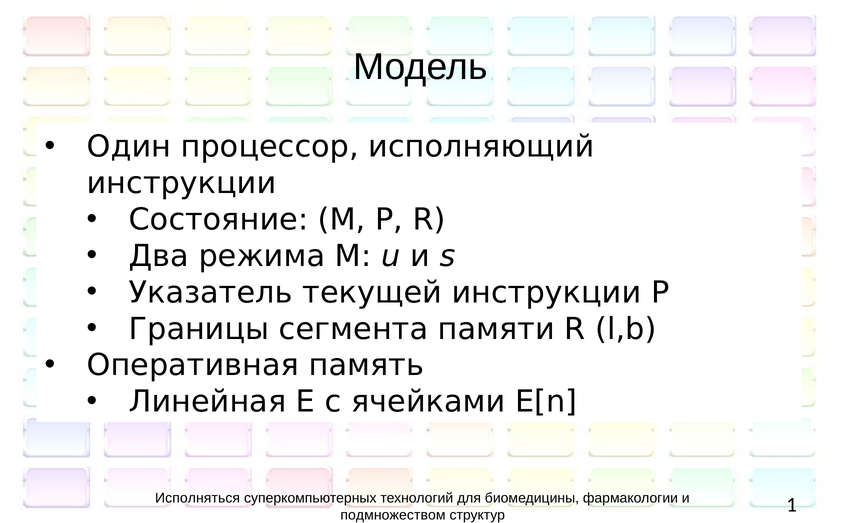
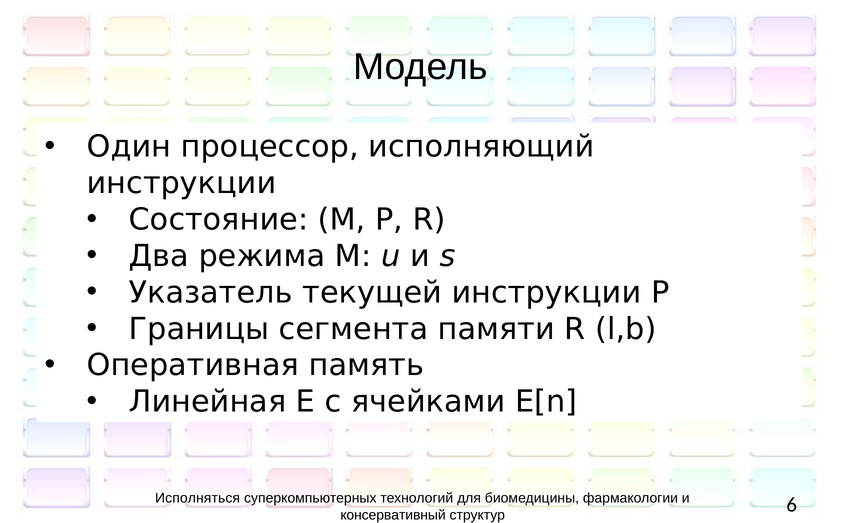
подмножеством: подмножеством -> консервативный
1: 1 -> 6
